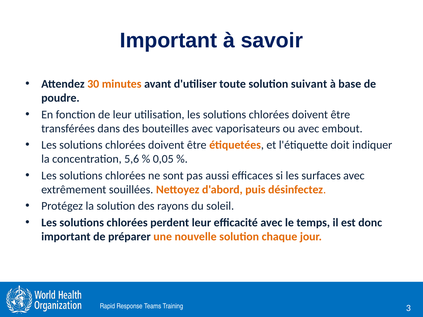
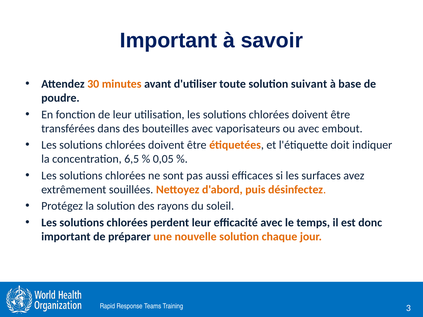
5,6: 5,6 -> 6,5
surfaces avec: avec -> avez
